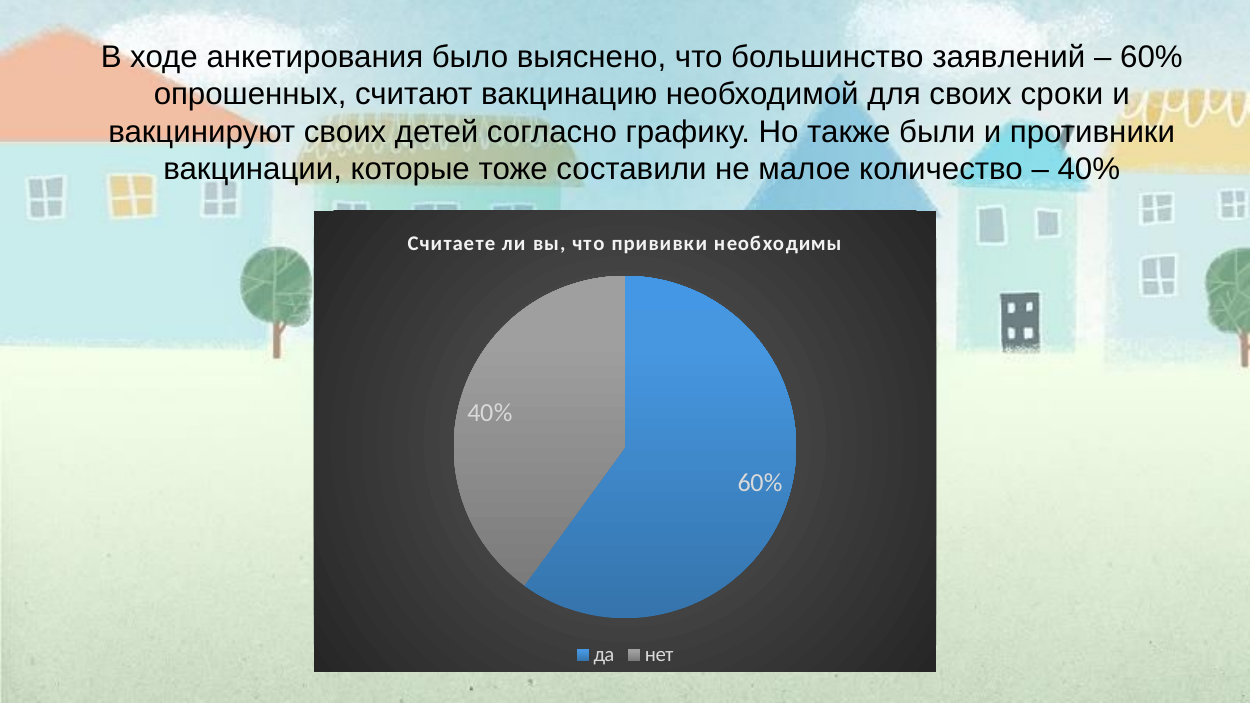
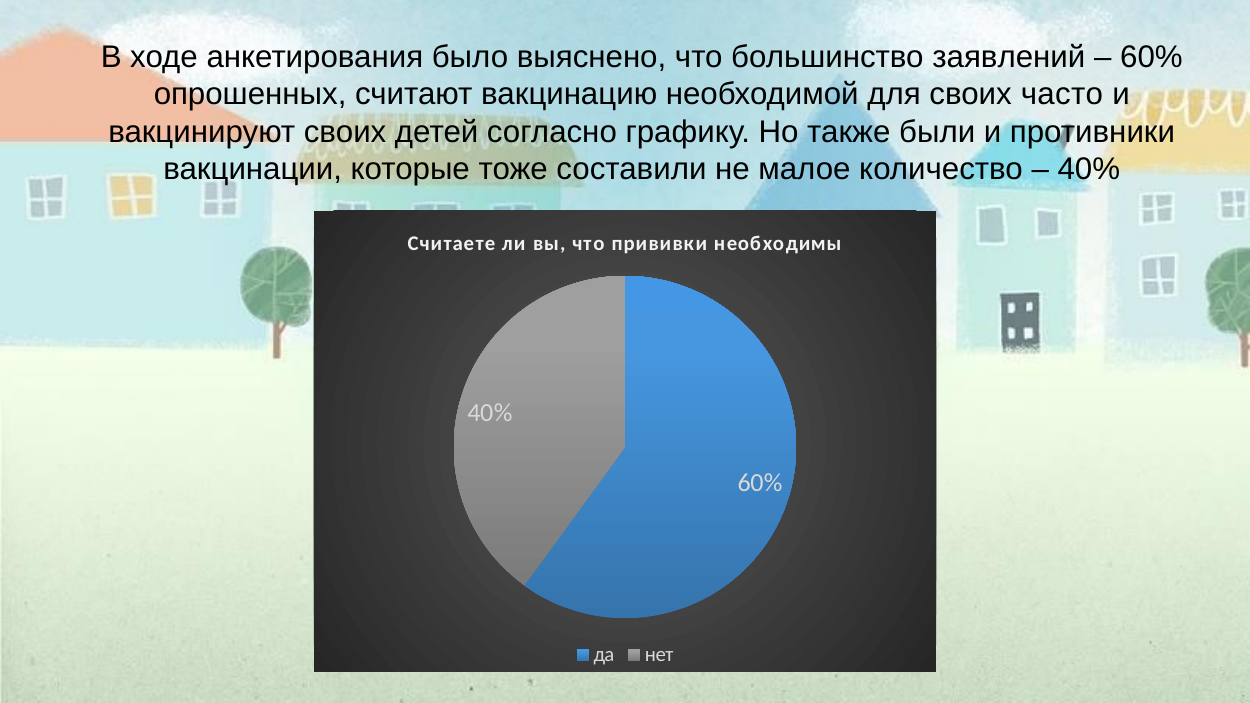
сроки: сроки -> часто
